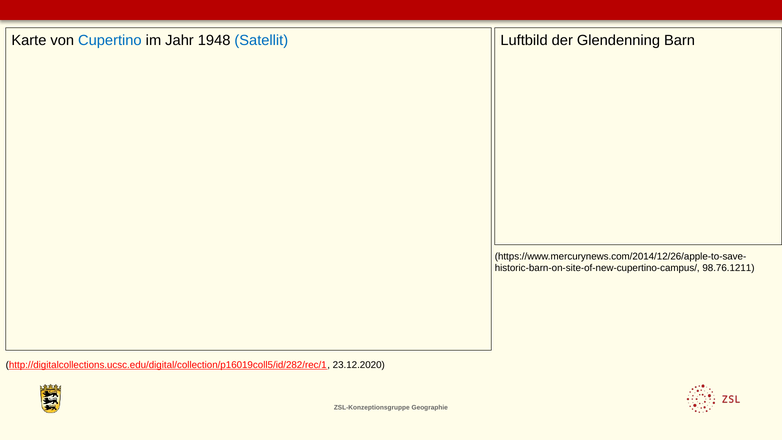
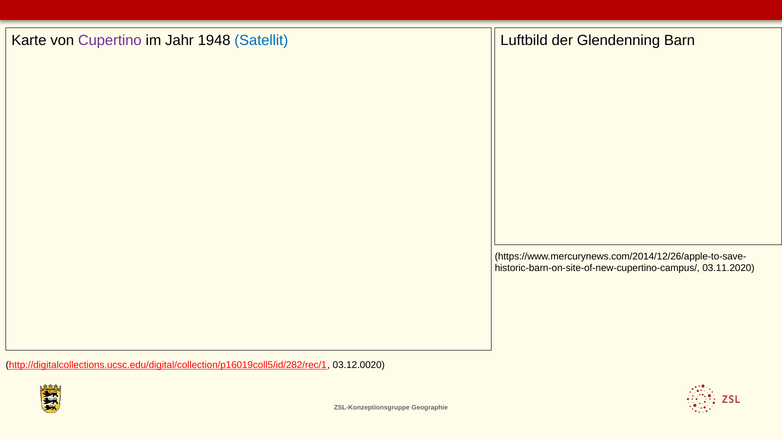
Cupertino colour: blue -> purple
98.76.1211: 98.76.1211 -> 03.11.2020
23.12.2020: 23.12.2020 -> 03.12.0020
